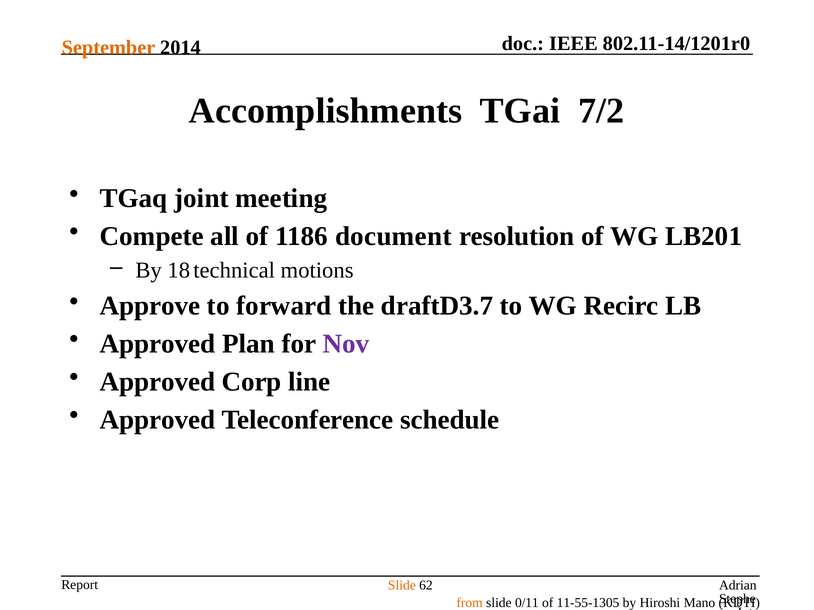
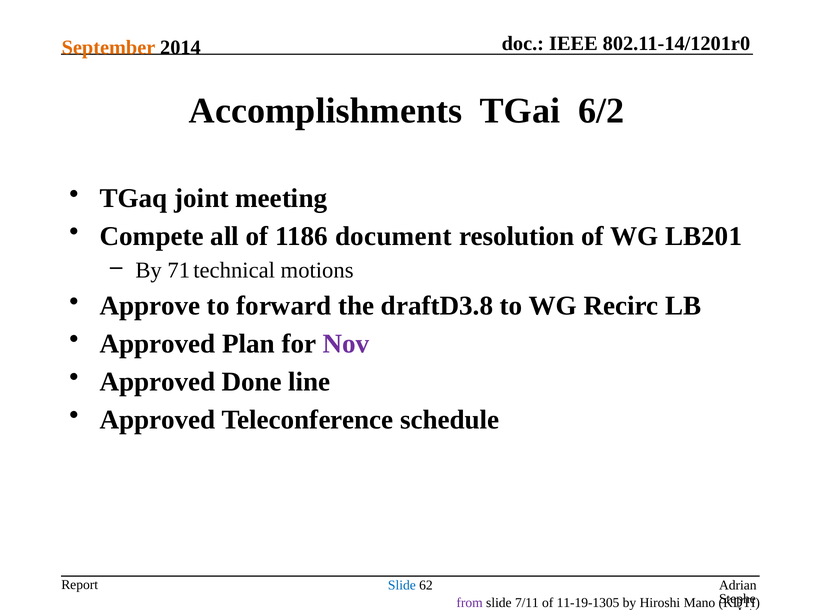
7/2: 7/2 -> 6/2
18: 18 -> 71
draftD3.7: draftD3.7 -> draftD3.8
Corp: Corp -> Done
Slide at (402, 586) colour: orange -> blue
from colour: orange -> purple
0/11: 0/11 -> 7/11
11-55-1305: 11-55-1305 -> 11-19-1305
